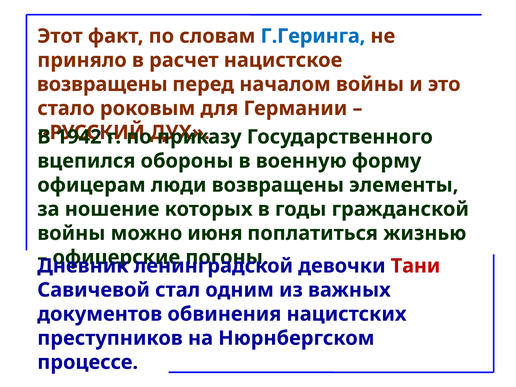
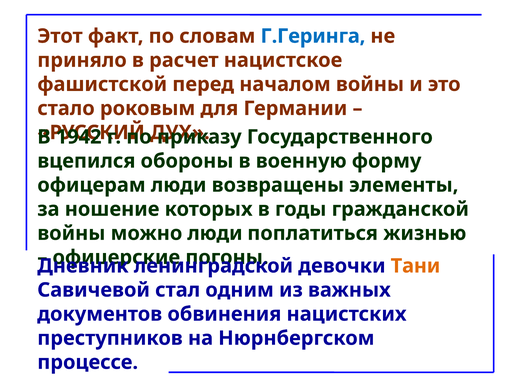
возвращены at (102, 84): возвращены -> фашистской
можно июня: июня -> люди
Тани colour: red -> orange
